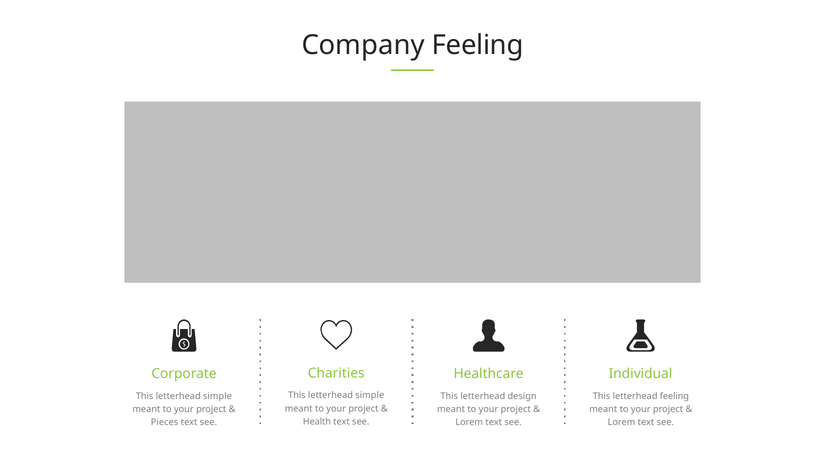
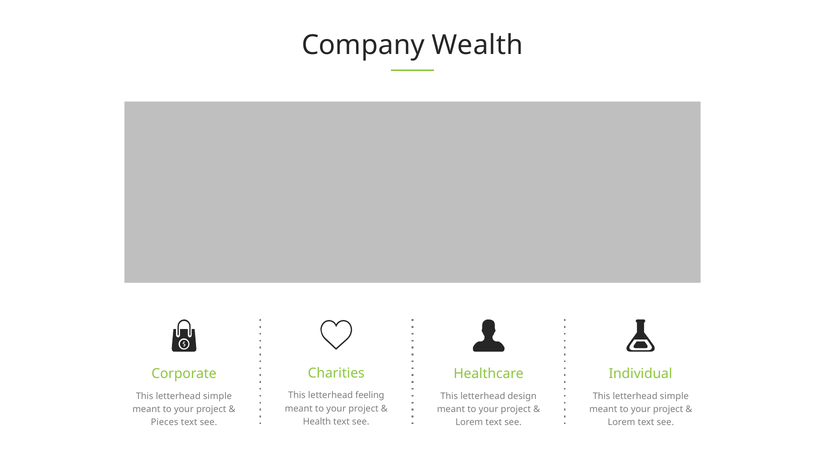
Company Feeling: Feeling -> Wealth
simple at (370, 396): simple -> feeling
feeling at (674, 396): feeling -> simple
